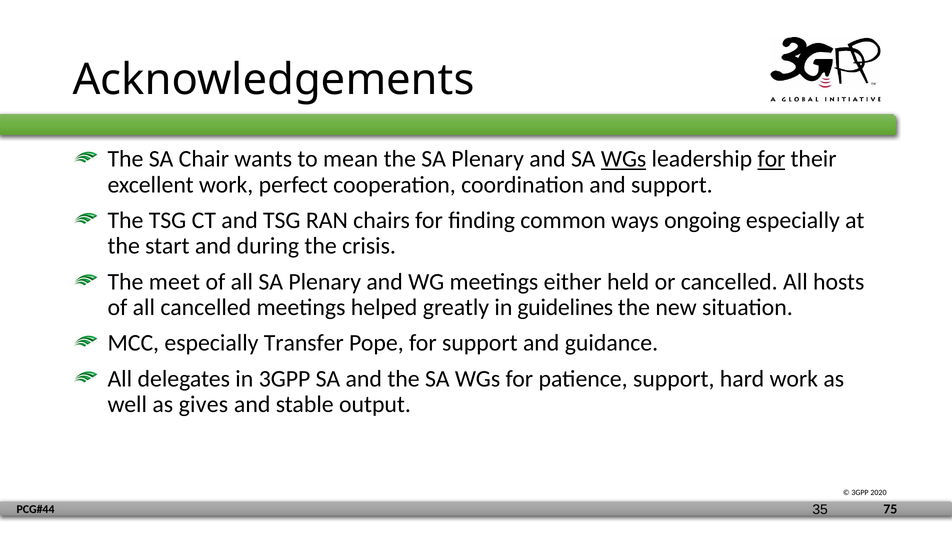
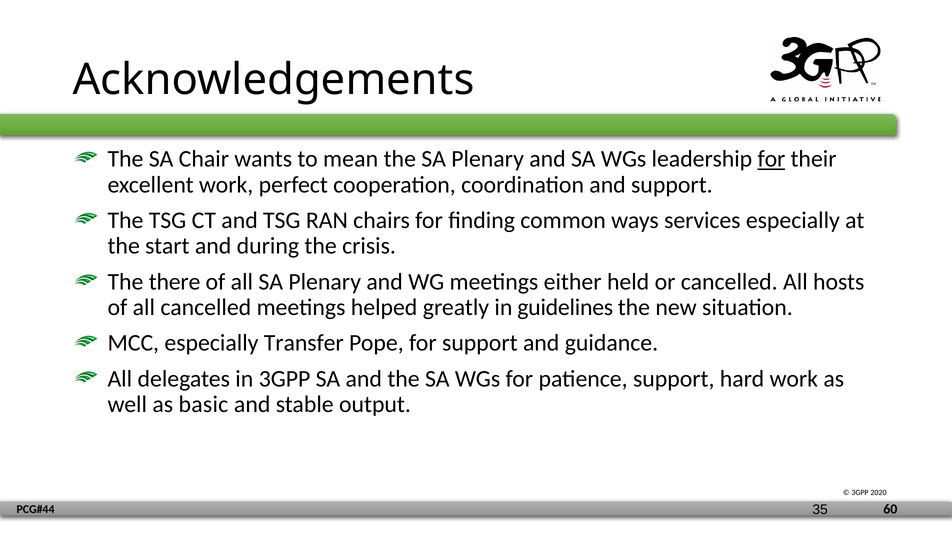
WGs at (624, 159) underline: present -> none
ongoing: ongoing -> services
meet: meet -> there
gives: gives -> basic
75: 75 -> 60
